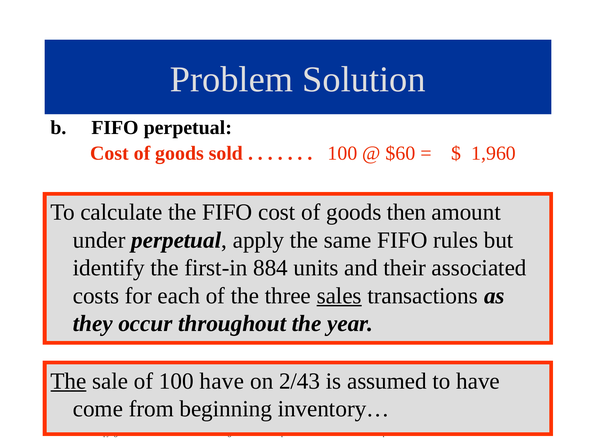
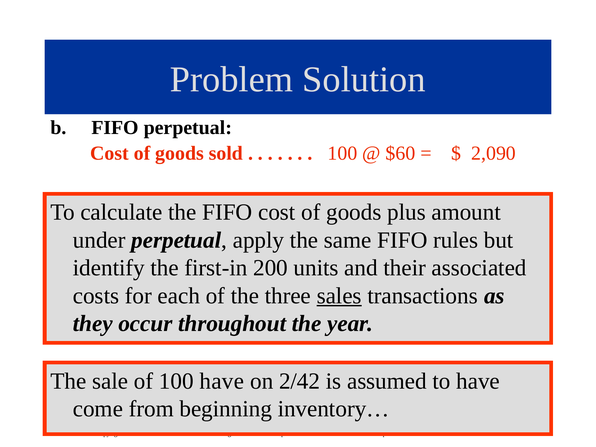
1,960: 1,960 -> 2,090
then: then -> plus
884: 884 -> 200
The at (69, 381) underline: present -> none
2/43: 2/43 -> 2/42
